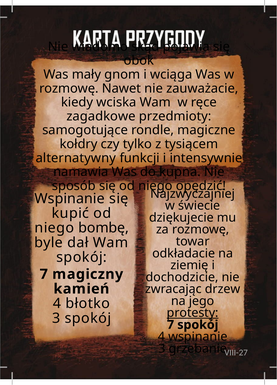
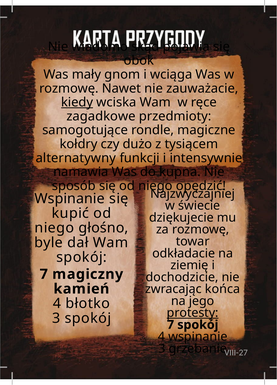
kiedy underline: none -> present
tylko: tylko -> dużo
bombę: bombę -> głośno
drzew: drzew -> końca
